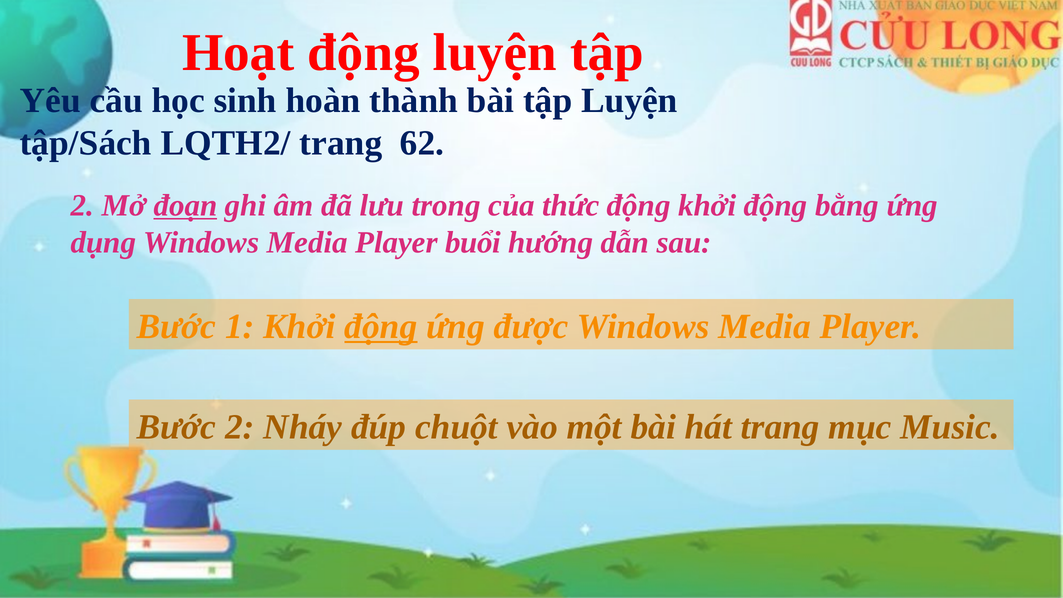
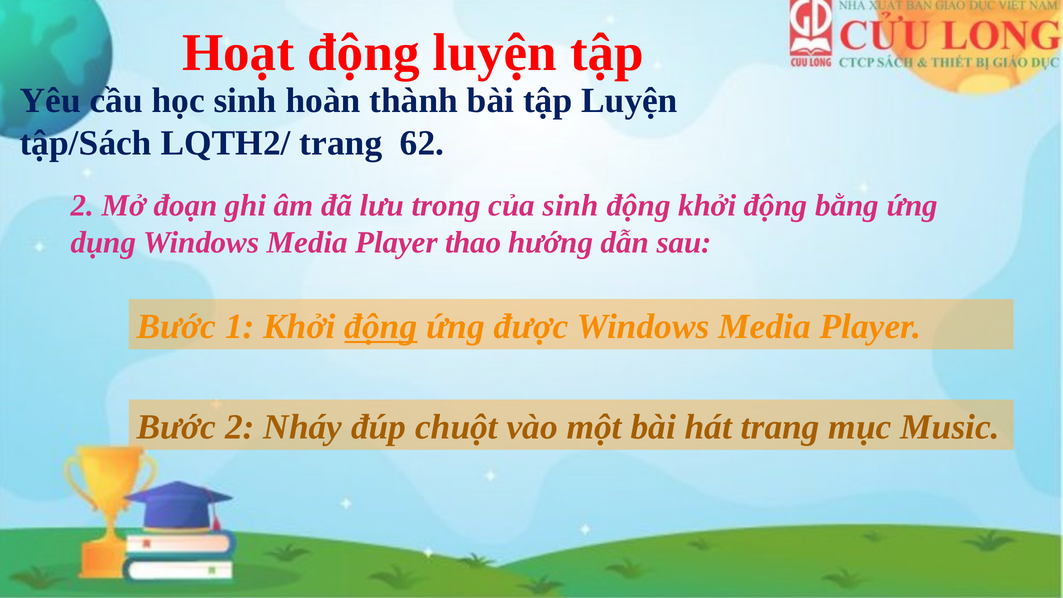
đoạn underline: present -> none
của thức: thức -> sinh
buổi: buổi -> thao
